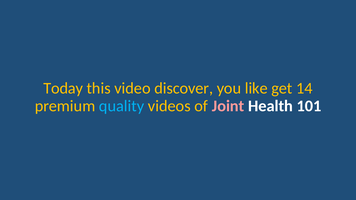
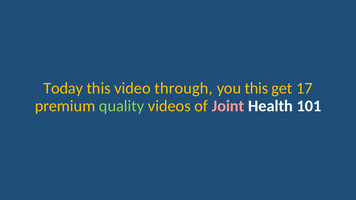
discover: discover -> through
you like: like -> this
14: 14 -> 17
quality colour: light blue -> light green
